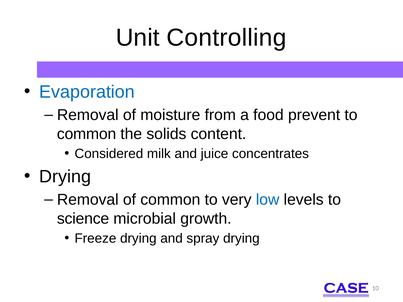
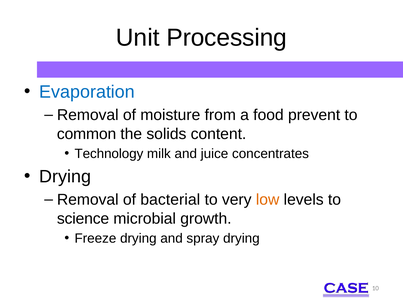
Controlling: Controlling -> Processing
Considered: Considered -> Technology
of common: common -> bacterial
low colour: blue -> orange
